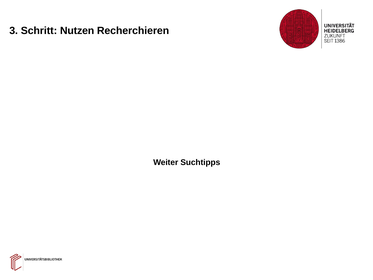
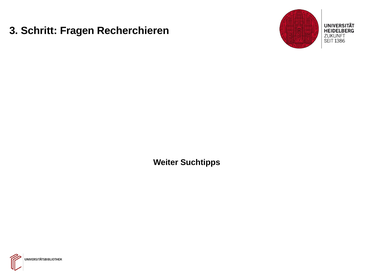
Nutzen: Nutzen -> Fragen
